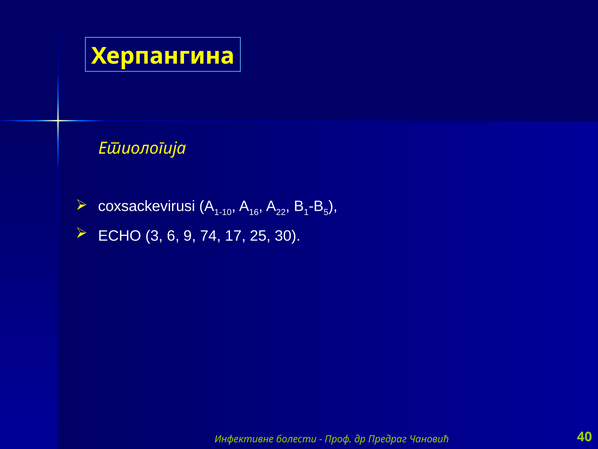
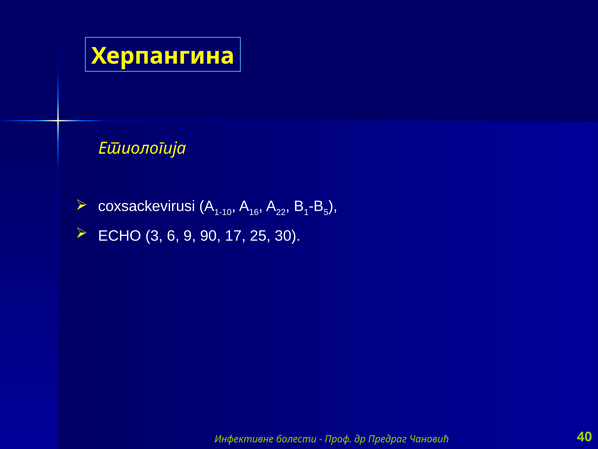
74: 74 -> 90
